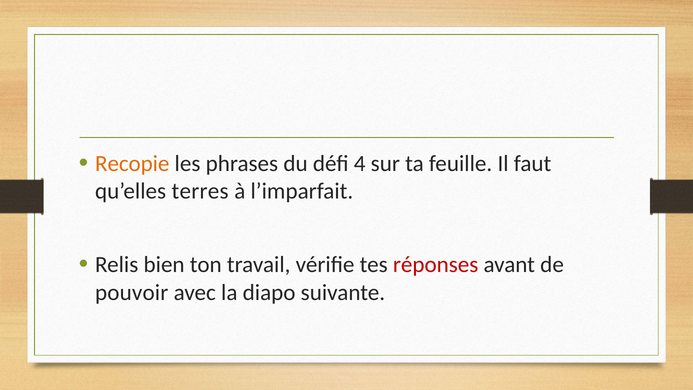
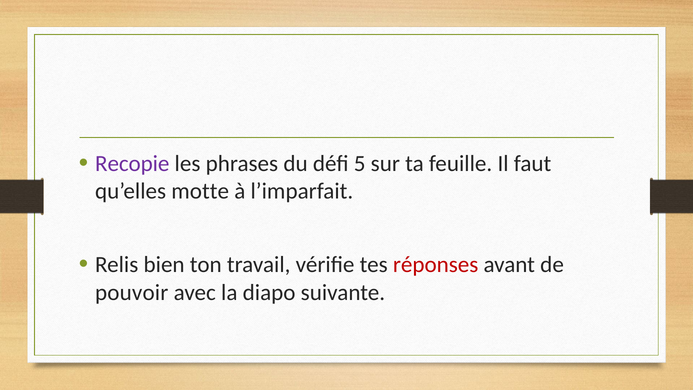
Recopie colour: orange -> purple
4: 4 -> 5
terres: terres -> motte
